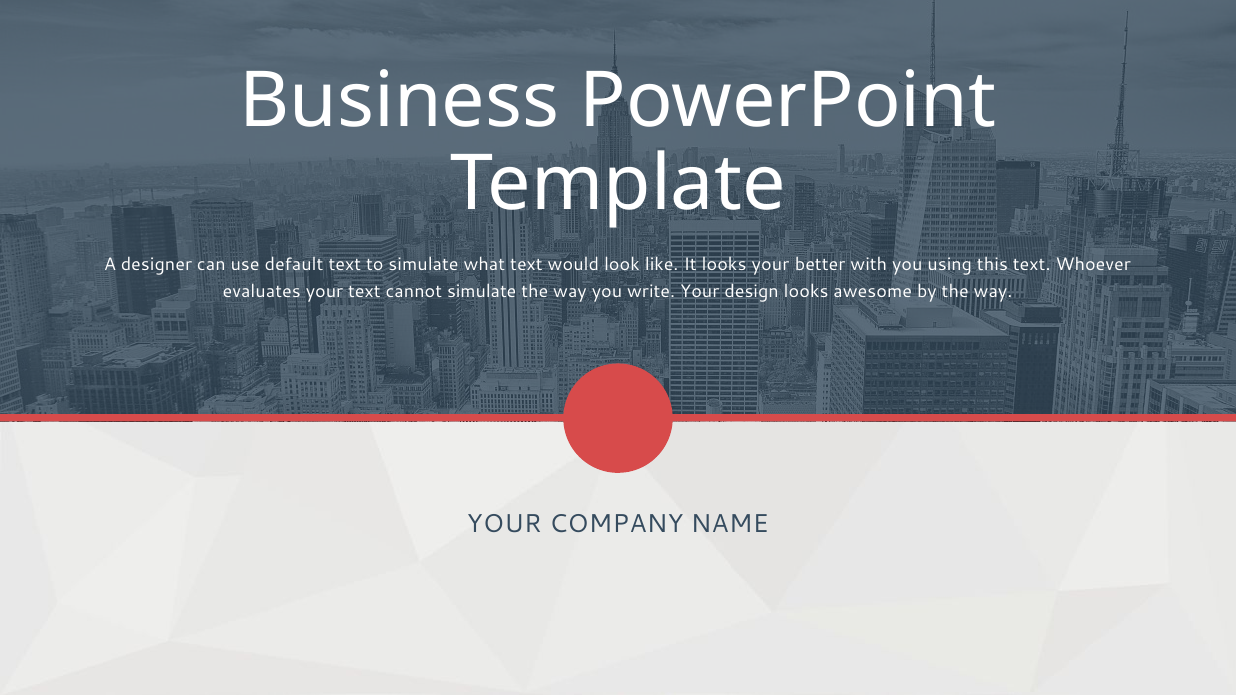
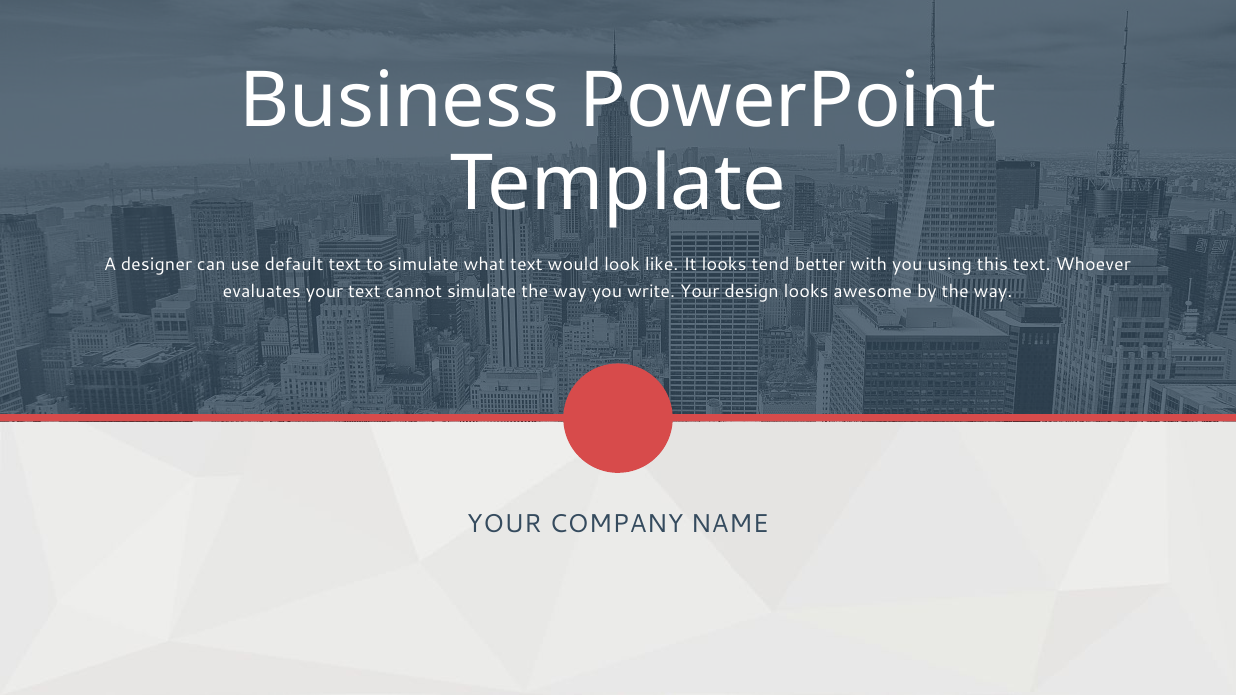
looks your: your -> tend
